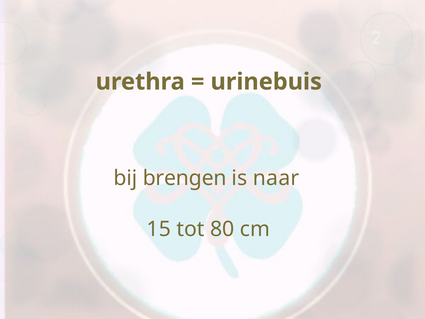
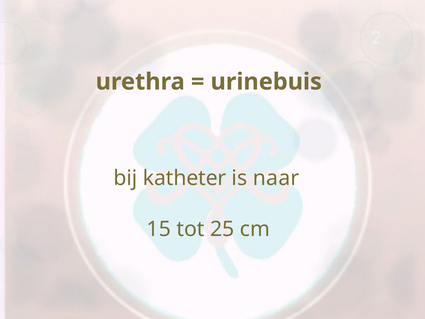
brengen: brengen -> katheter
80: 80 -> 25
